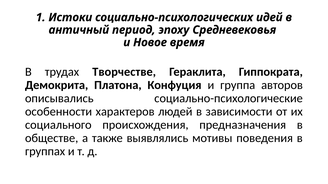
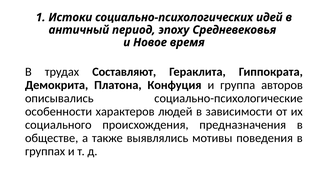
Творчестве: Творчестве -> Составляют
